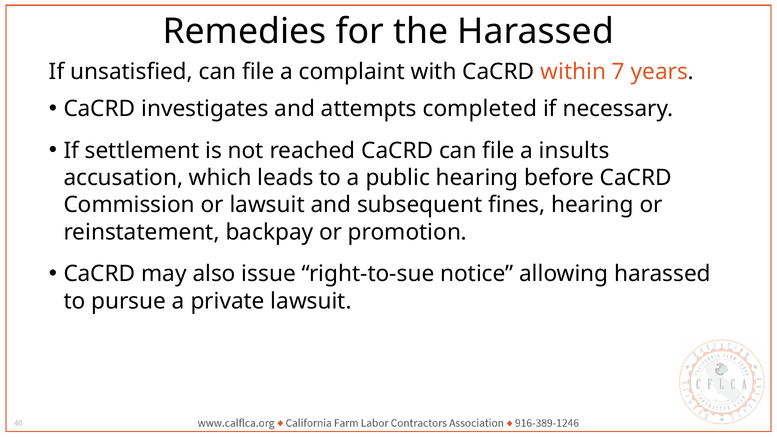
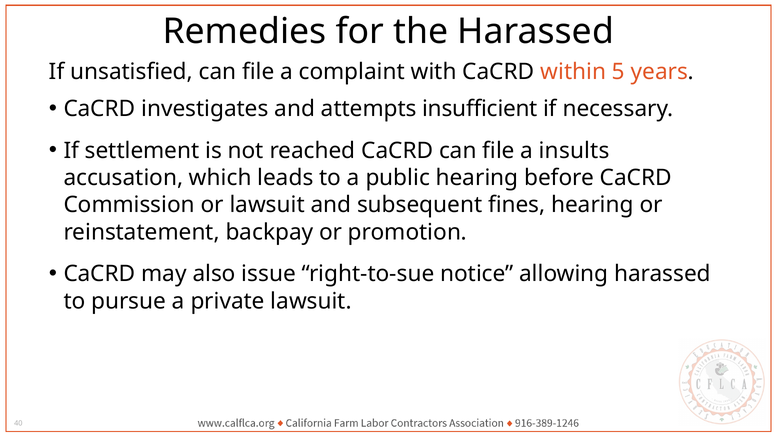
7: 7 -> 5
completed: completed -> insufficient
